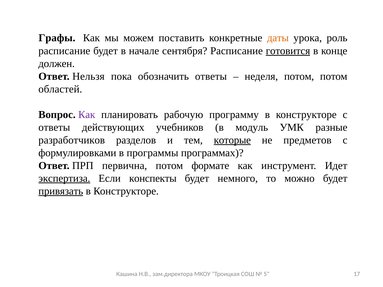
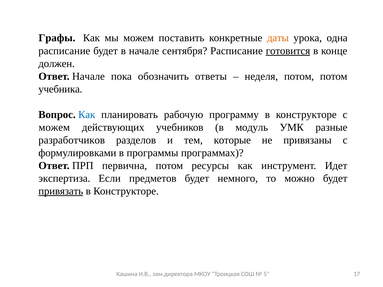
роль: роль -> одна
Ответ Нельзя: Нельзя -> Начале
областей: областей -> учебника
Как at (87, 115) colour: purple -> blue
ответы at (54, 127): ответы -> можем
которые underline: present -> none
предметов: предметов -> привязаны
формате: формате -> ресурсы
экспертиза underline: present -> none
конспекты: конспекты -> предметов
